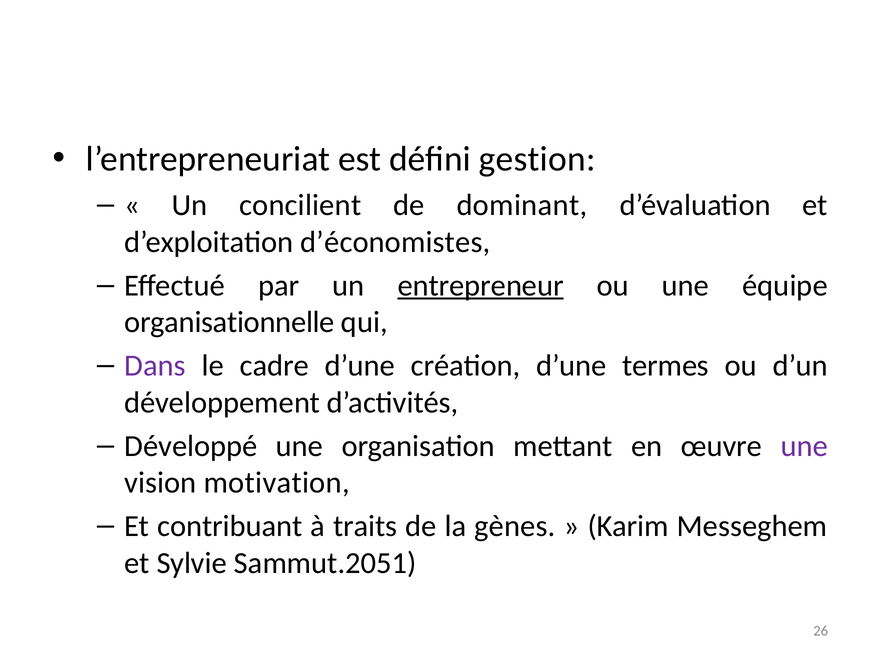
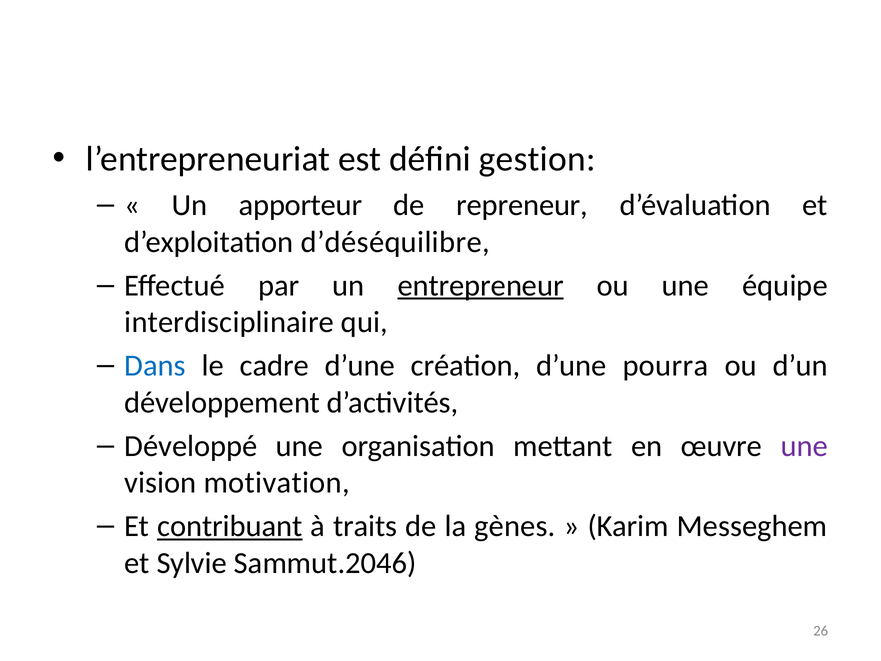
concilient: concilient -> apporteur
dominant: dominant -> repreneur
d’économistes: d’économistes -> d’déséquilibre
organisationnelle: organisationnelle -> interdisciplinaire
Dans colour: purple -> blue
termes: termes -> pourra
contribuant underline: none -> present
Sammut.2051: Sammut.2051 -> Sammut.2046
